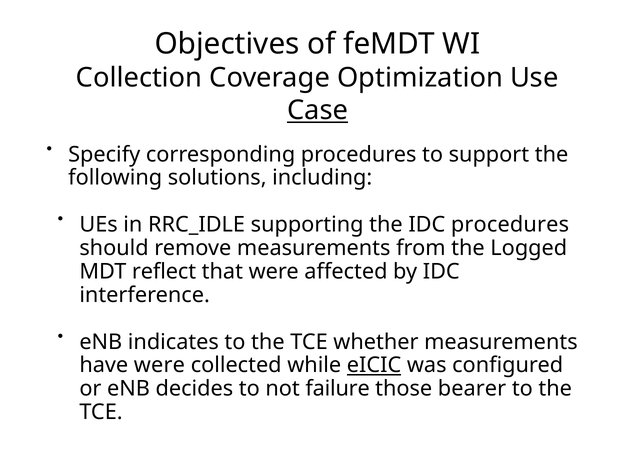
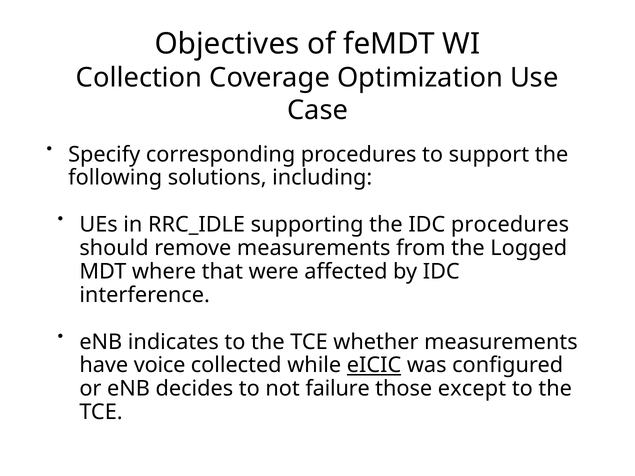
Case underline: present -> none
reflect: reflect -> where
have were: were -> voice
bearer: bearer -> except
